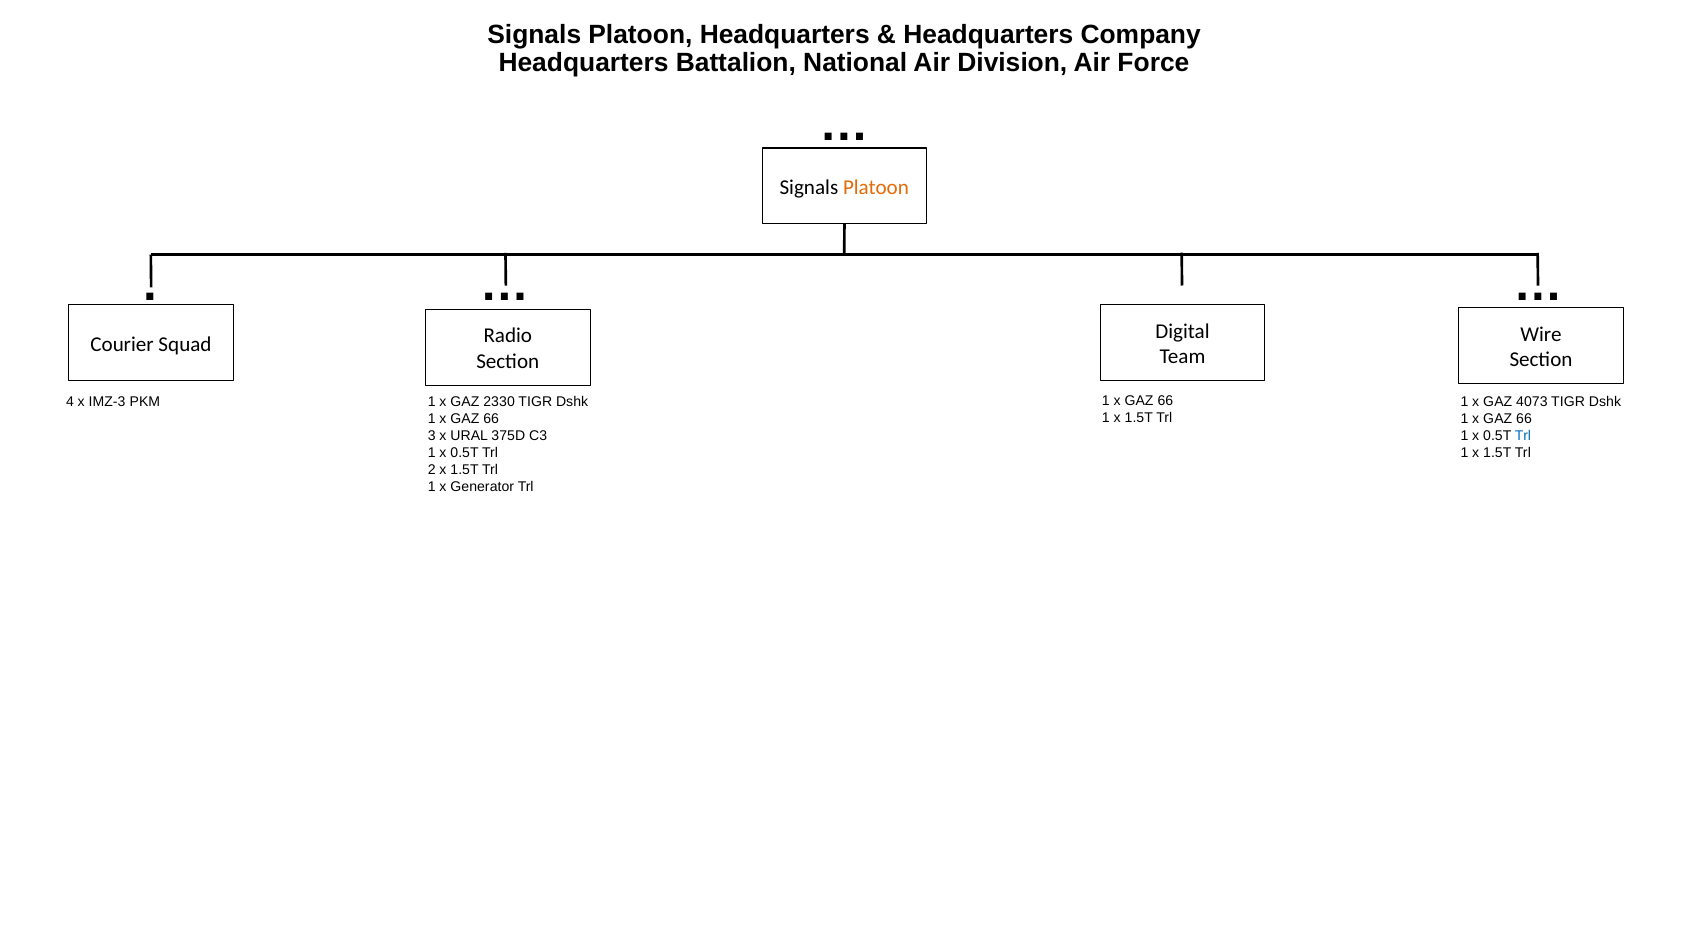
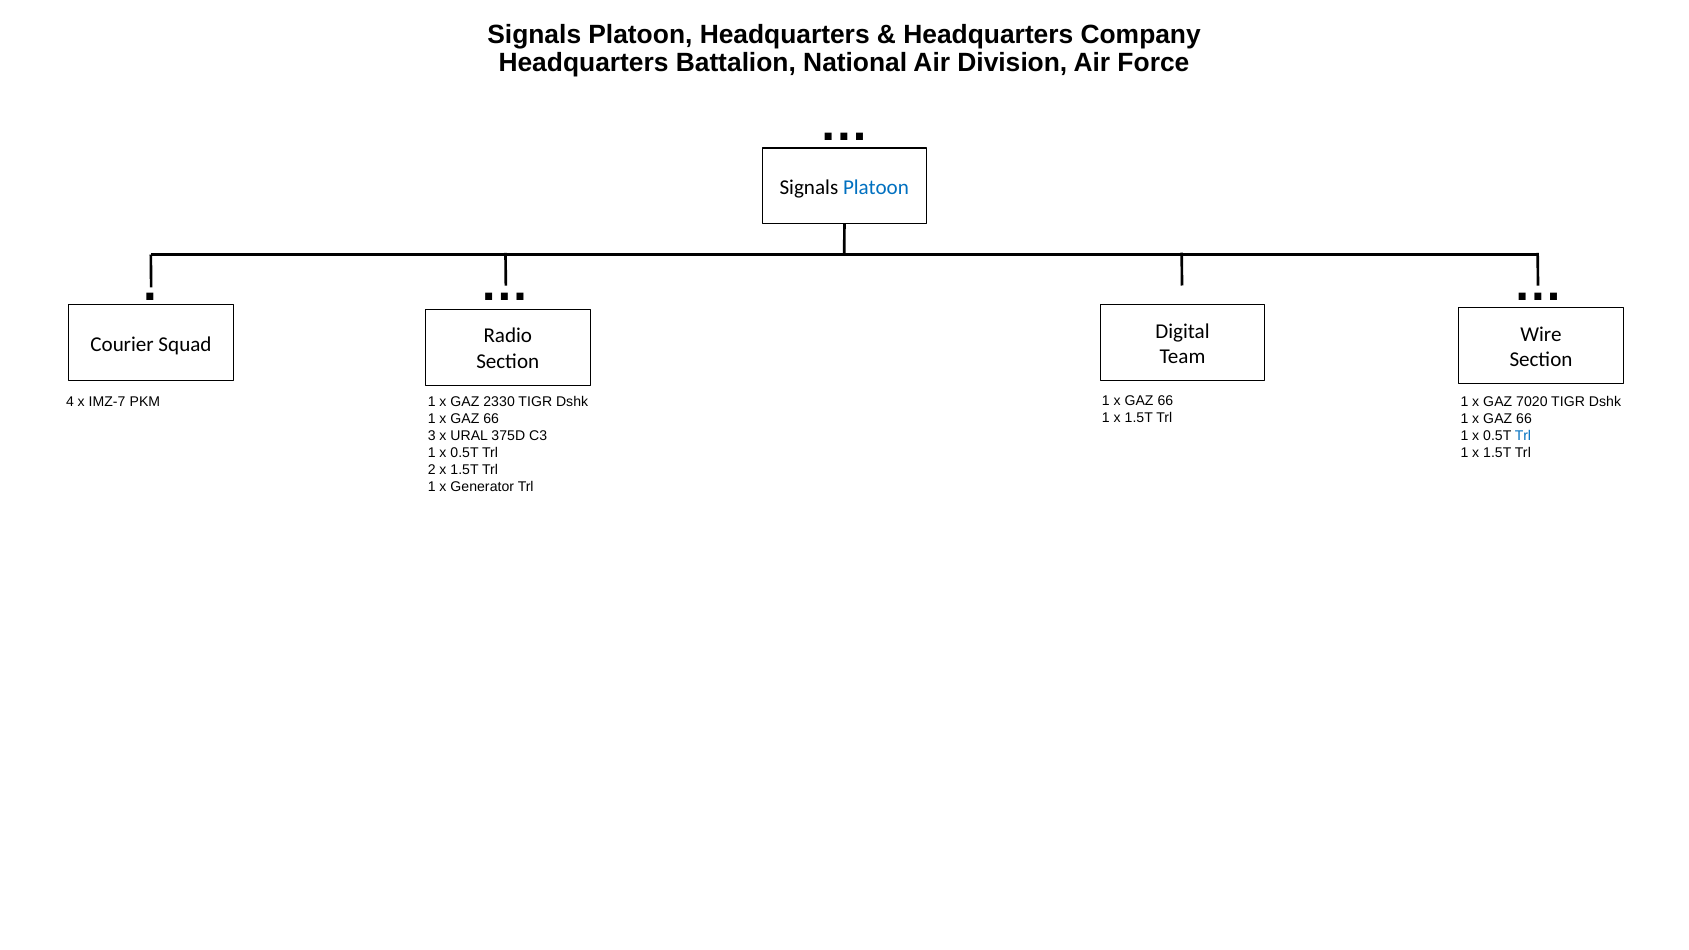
Platoon at (876, 187) colour: orange -> blue
IMZ-3: IMZ-3 -> IMZ-7
4073: 4073 -> 7020
